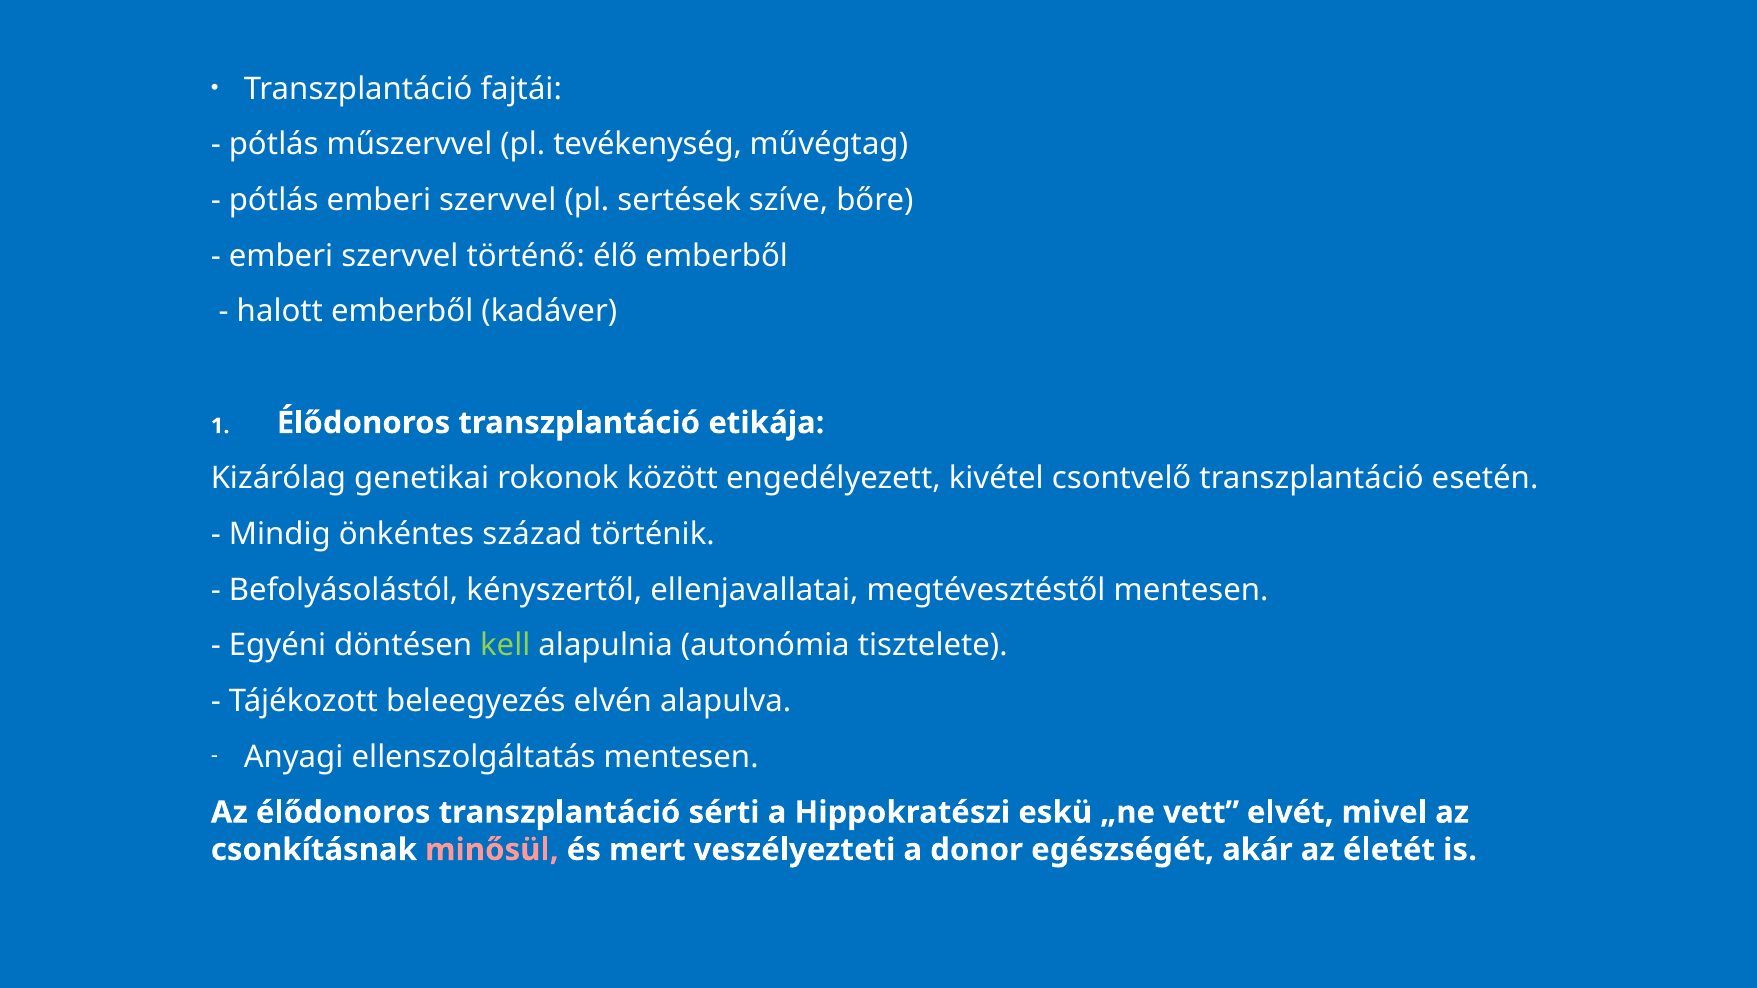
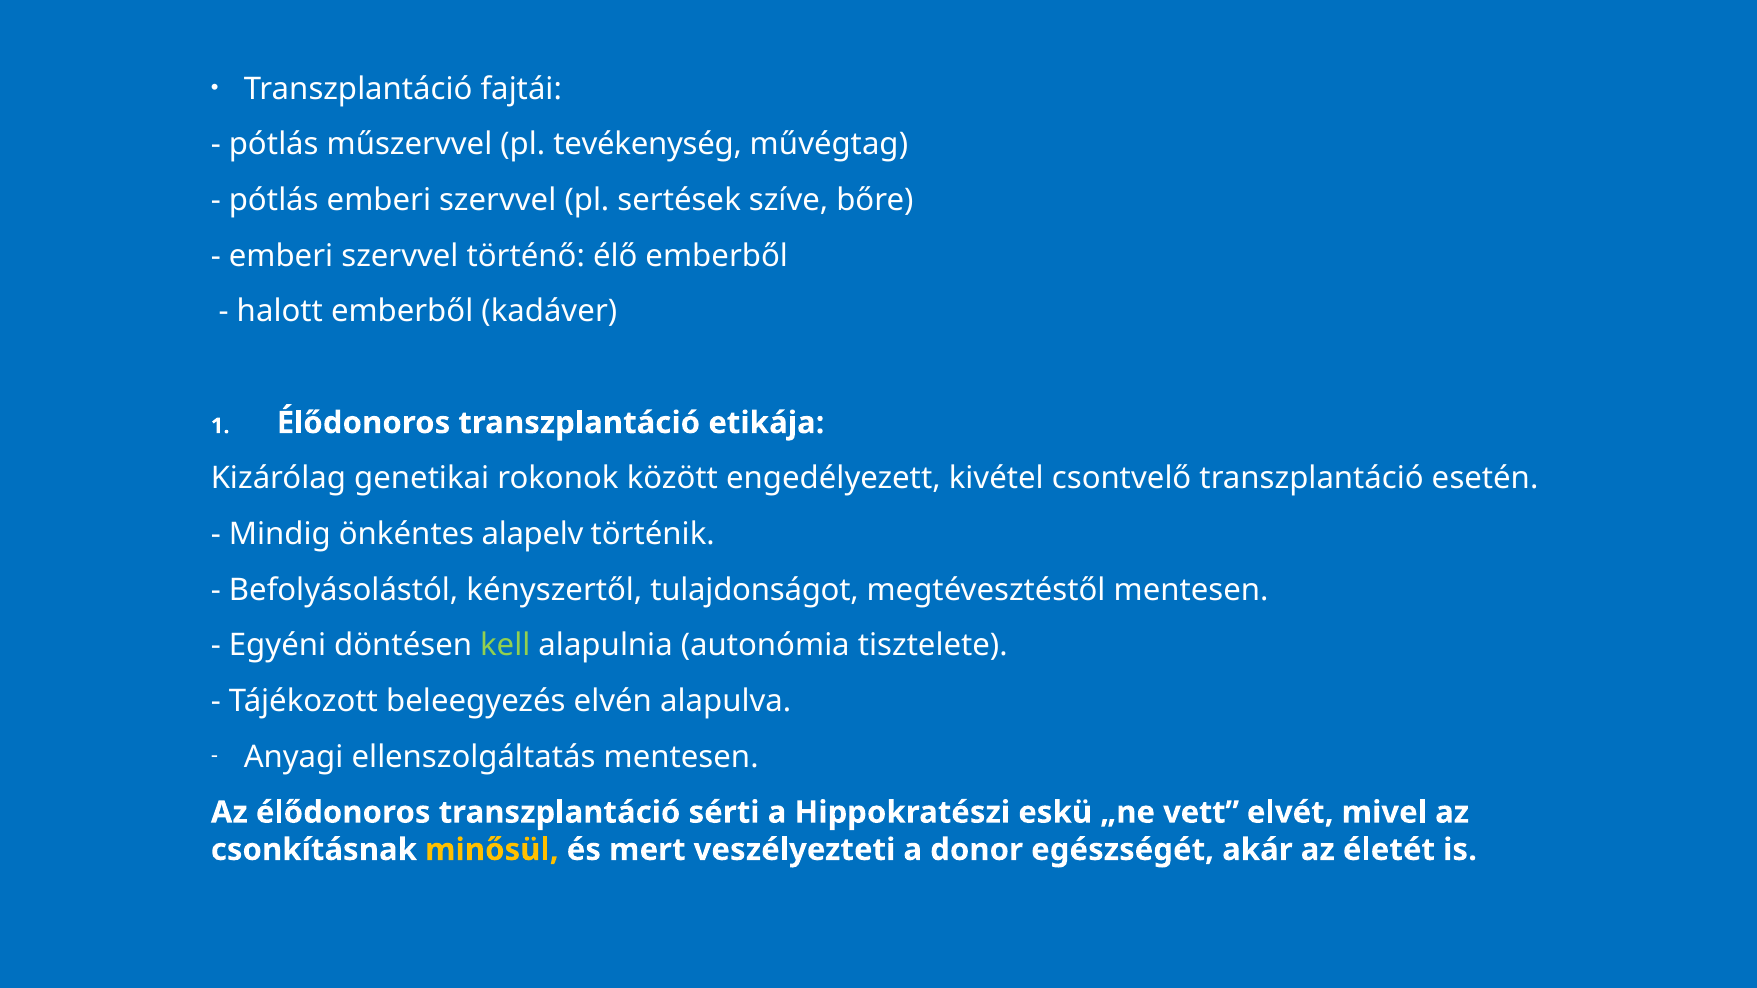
század: század -> alapelv
ellenjavallatai: ellenjavallatai -> tulajdonságot
minősül colour: pink -> yellow
